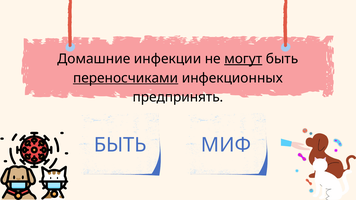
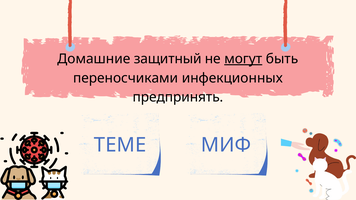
инфекции: инфекции -> защитный
переносчиками underline: present -> none
БЫТЬ at (120, 145): БЫТЬ -> ТЕМЕ
